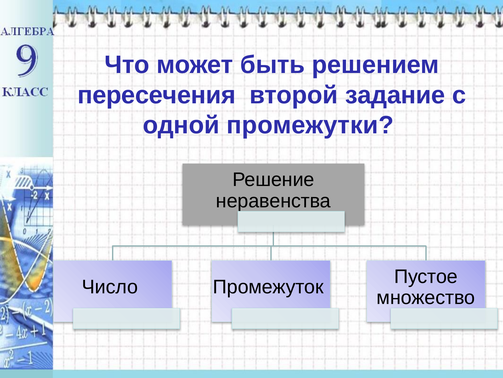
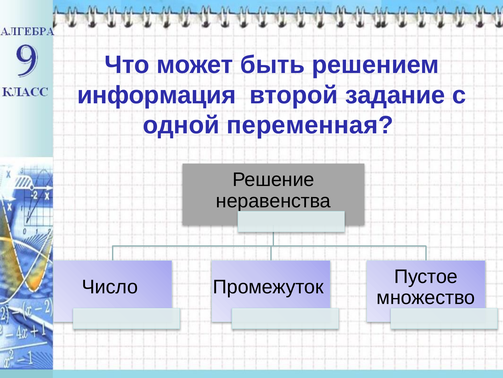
пересечения: пересечения -> информация
промежутки: промежутки -> переменная
